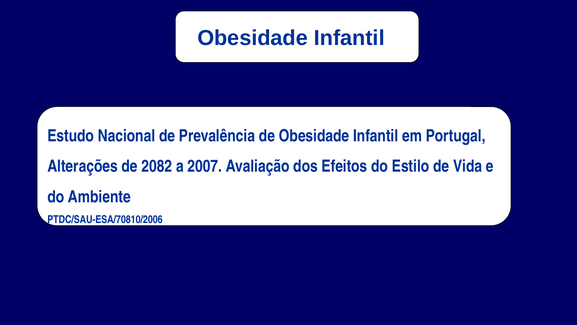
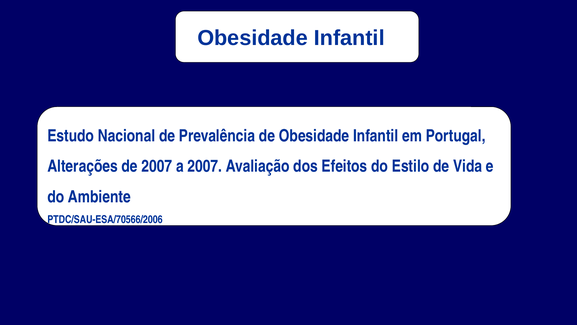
de 2082: 2082 -> 2007
PTDC/SAU-ESA/70810/2006: PTDC/SAU-ESA/70810/2006 -> PTDC/SAU-ESA/70566/2006
